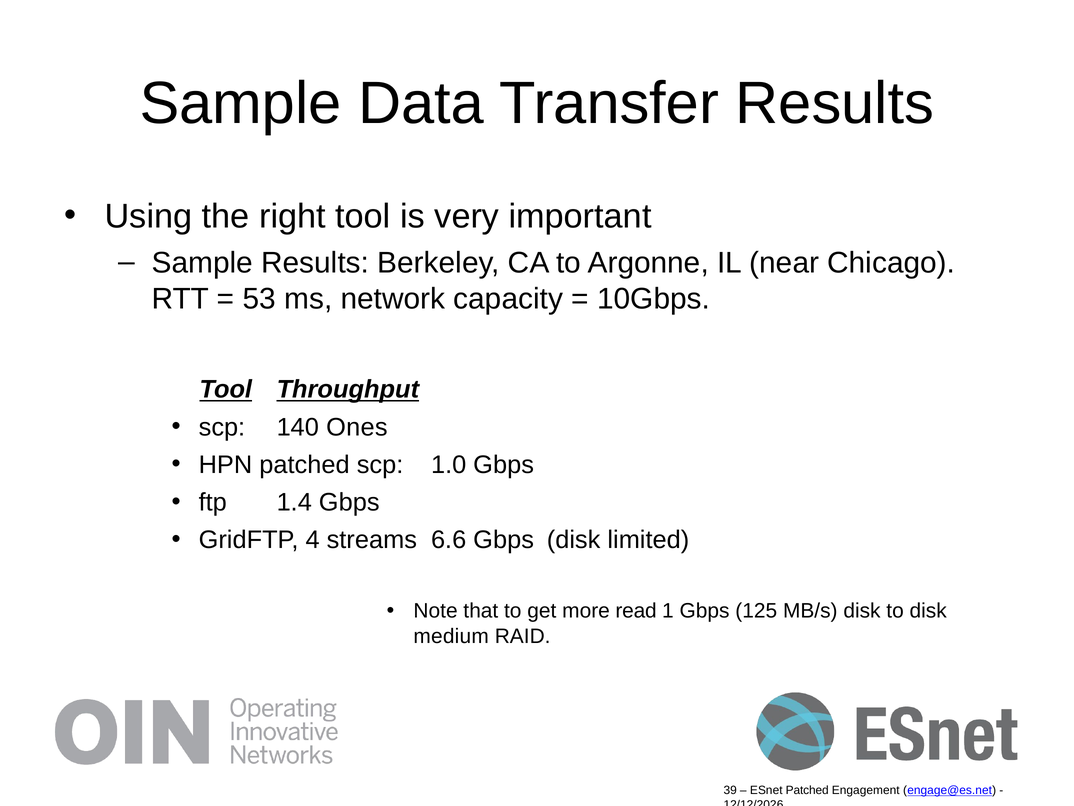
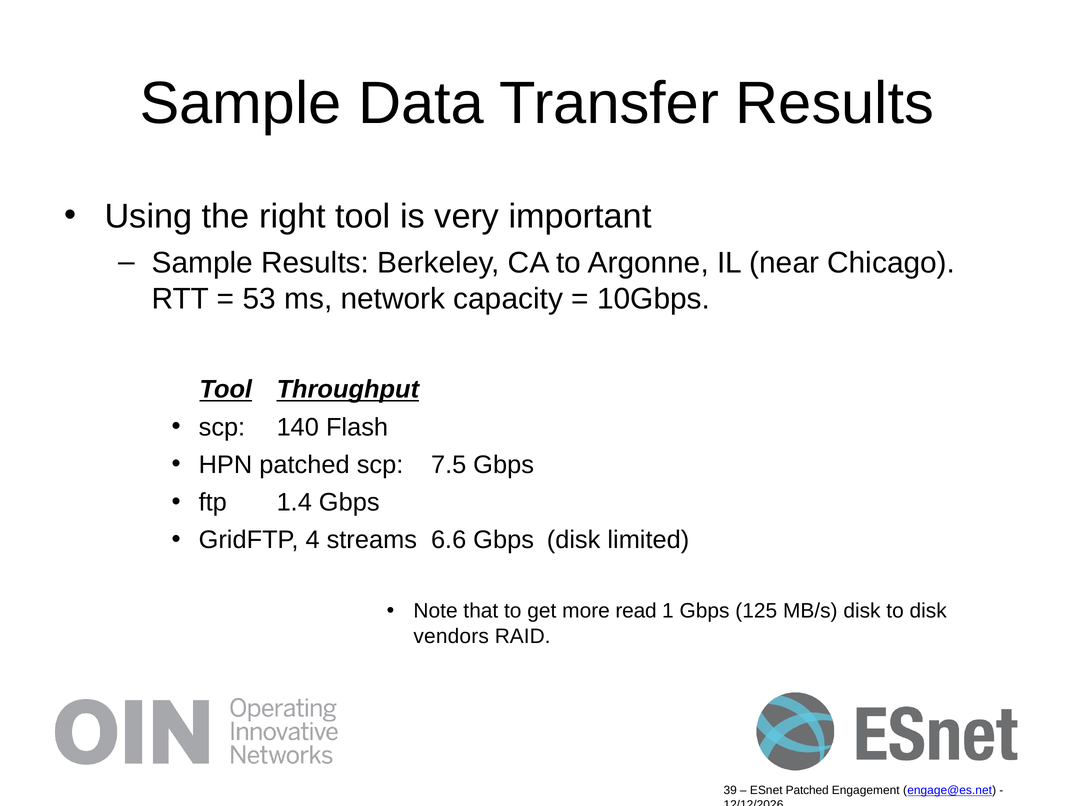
Ones: Ones -> Flash
1.0: 1.0 -> 7.5
medium: medium -> vendors
